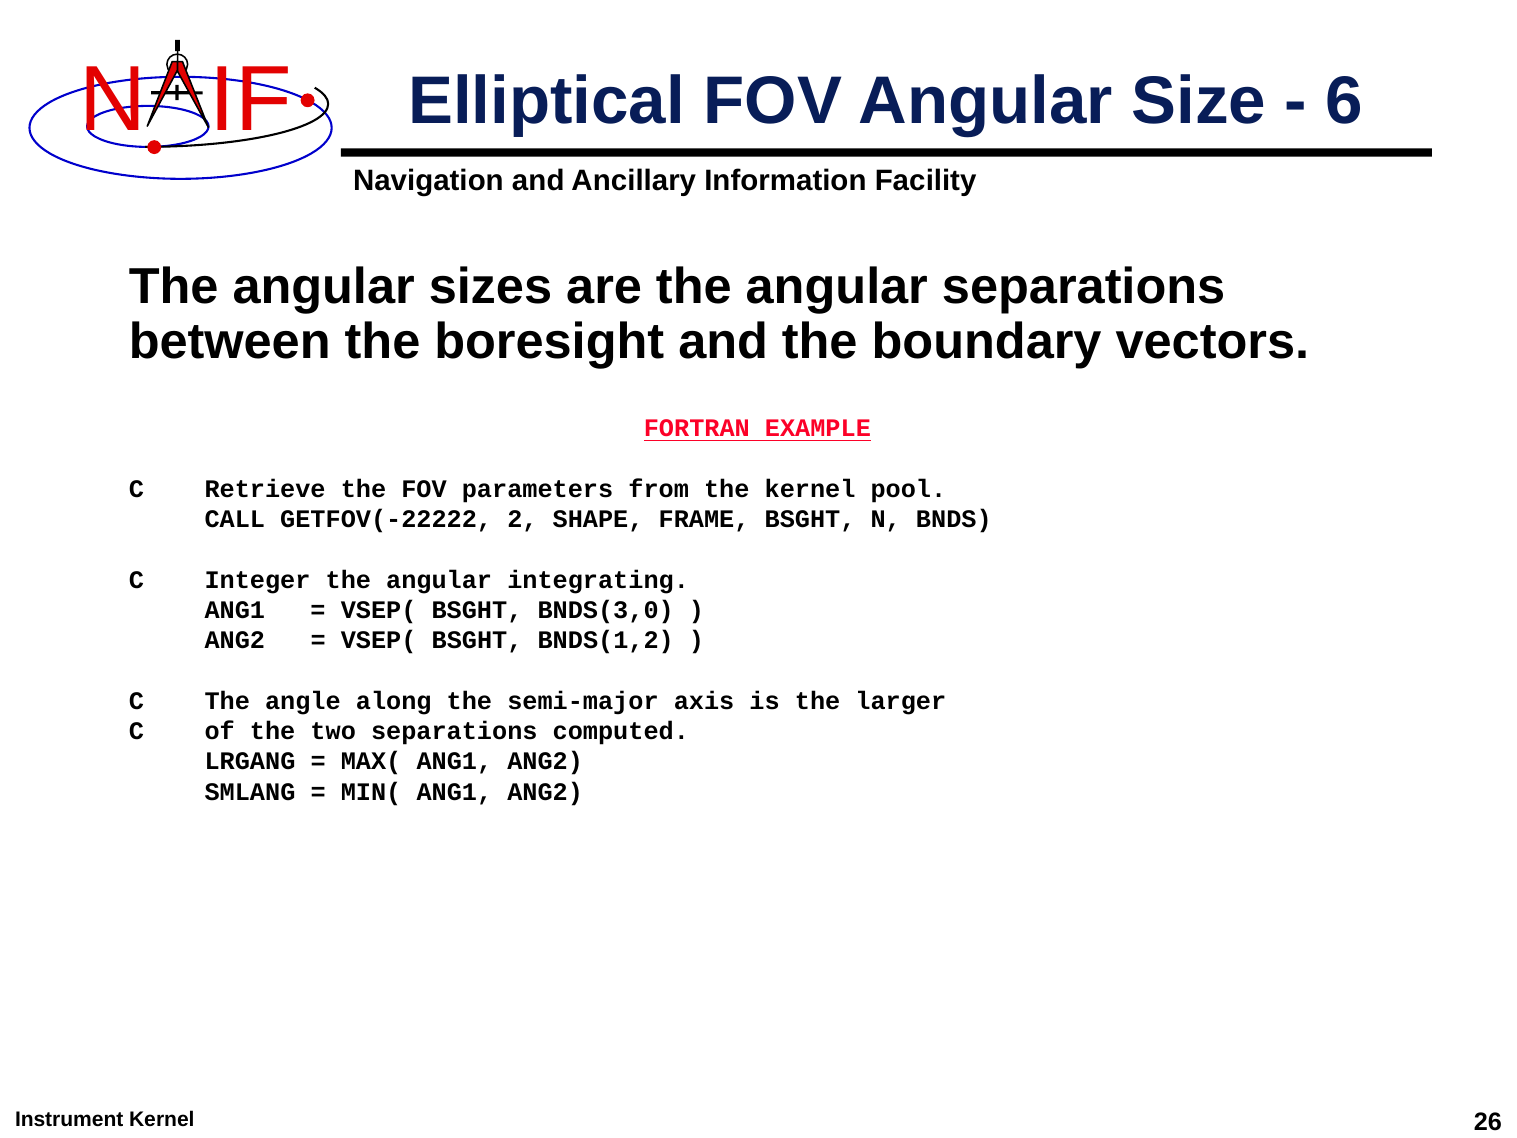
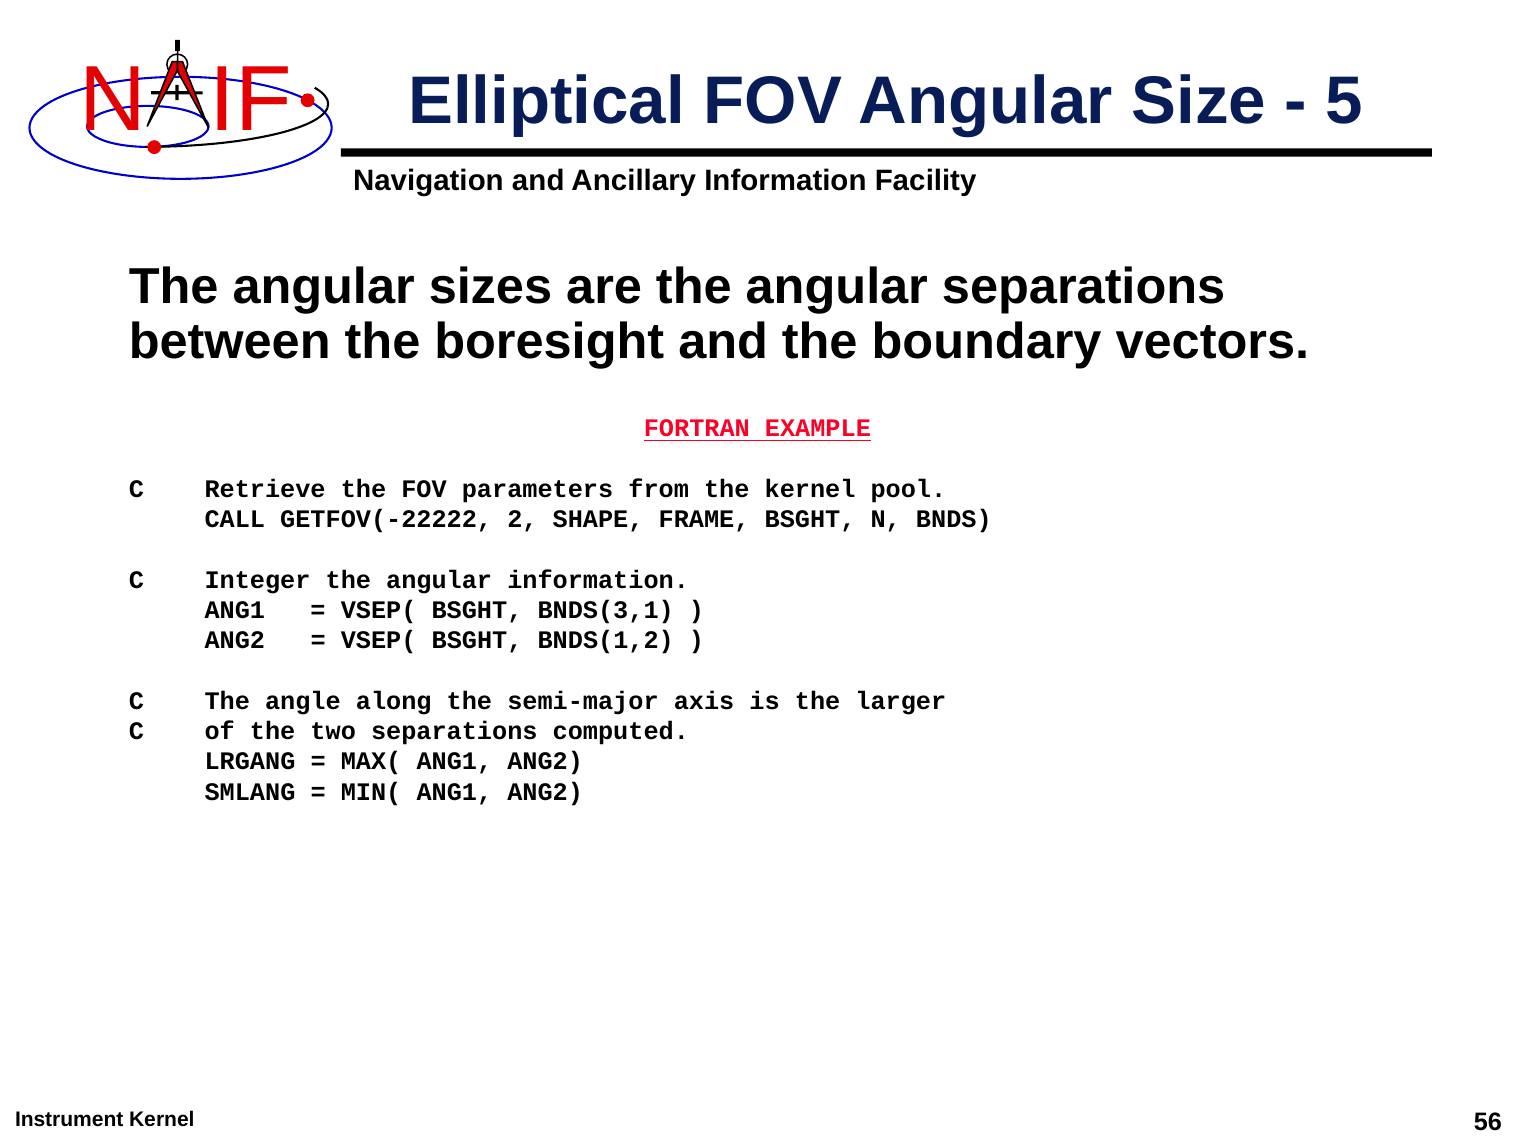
6: 6 -> 5
angular integrating: integrating -> information
BNDS(3,0: BNDS(3,0 -> BNDS(3,1
26: 26 -> 56
